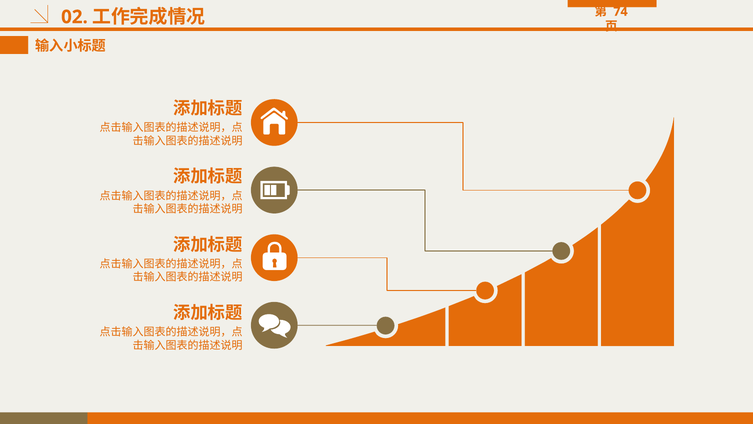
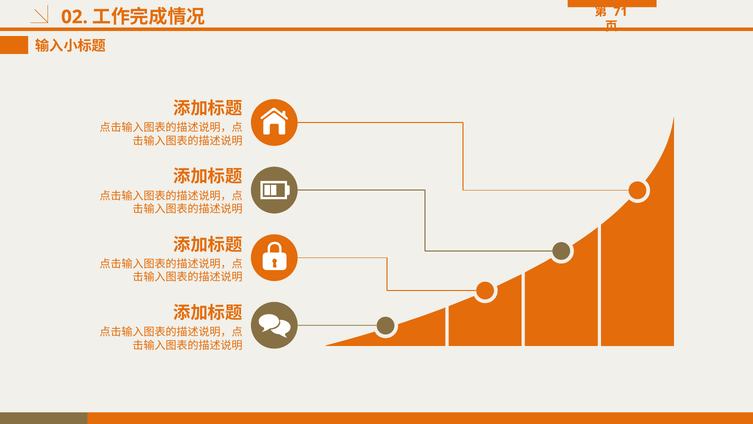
74: 74 -> 71
